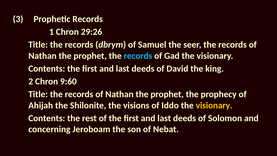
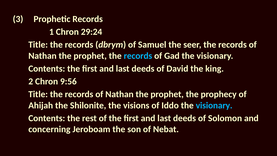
29:26: 29:26 -> 29:24
9:60: 9:60 -> 9:56
visionary at (214, 105) colour: yellow -> light blue
